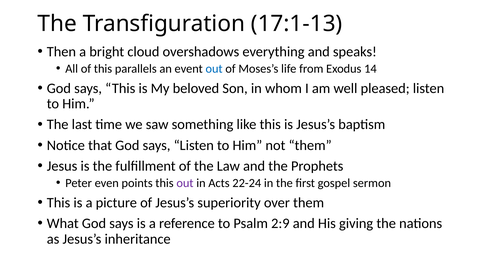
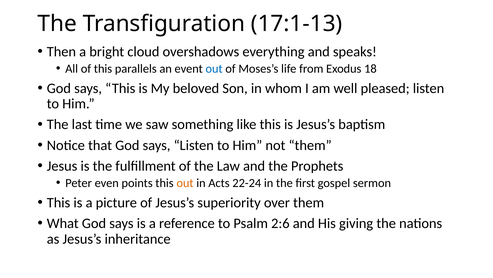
14: 14 -> 18
out at (185, 183) colour: purple -> orange
2:9: 2:9 -> 2:6
